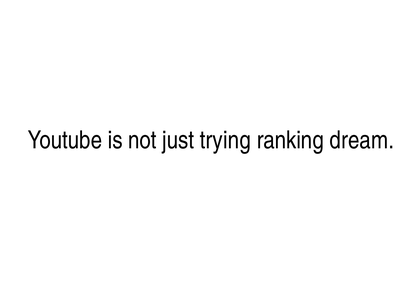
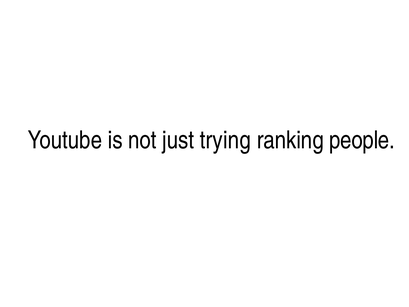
dream: dream -> people
